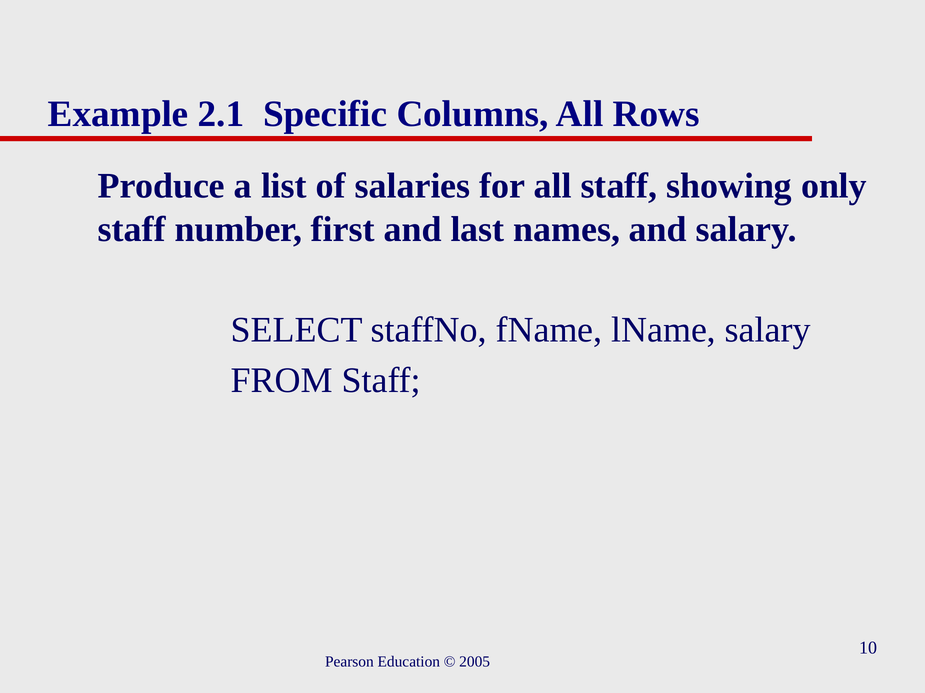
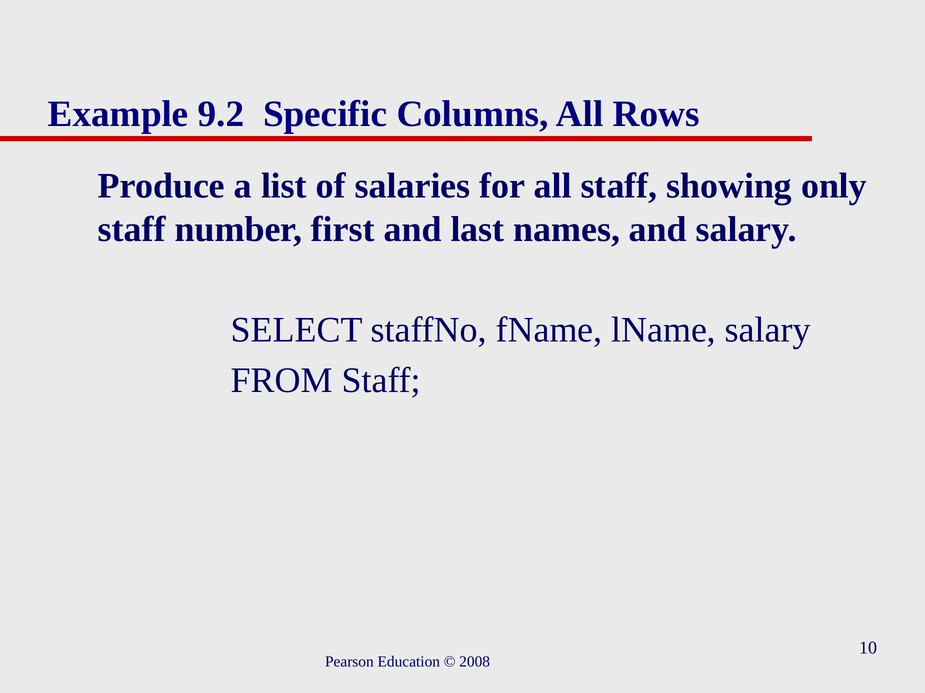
2.1: 2.1 -> 9.2
2005: 2005 -> 2008
